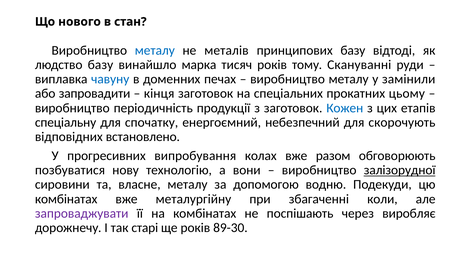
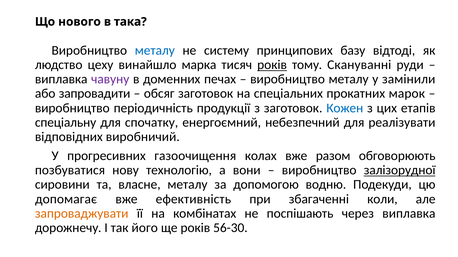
стан: стан -> така
металів: металів -> систему
людство базу: базу -> цеху
років at (272, 65) underline: none -> present
чавуну colour: blue -> purple
кінця: кінця -> обсяг
цьому: цьому -> марок
скорочують: скорочують -> реалізувати
встановлено: встановлено -> виробничий
випробування: випробування -> газоочищення
комбінатах at (66, 199): комбінатах -> допомагає
металургійну: металургійну -> ефективність
запроваджувати colour: purple -> orange
через виробляє: виробляє -> виплавка
старі: старі -> його
89-30: 89-30 -> 56-30
